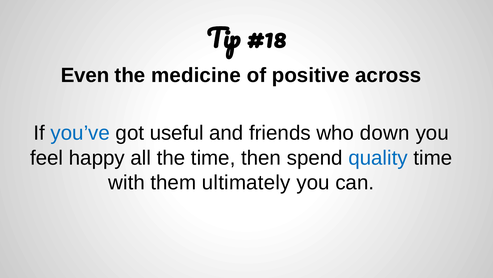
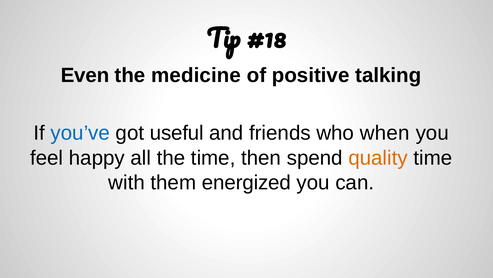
across: across -> talking
down: down -> when
quality colour: blue -> orange
ultimately: ultimately -> energized
